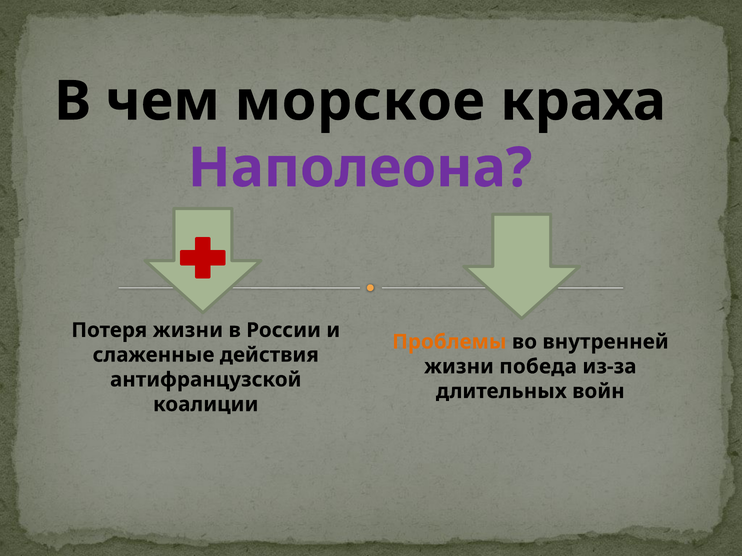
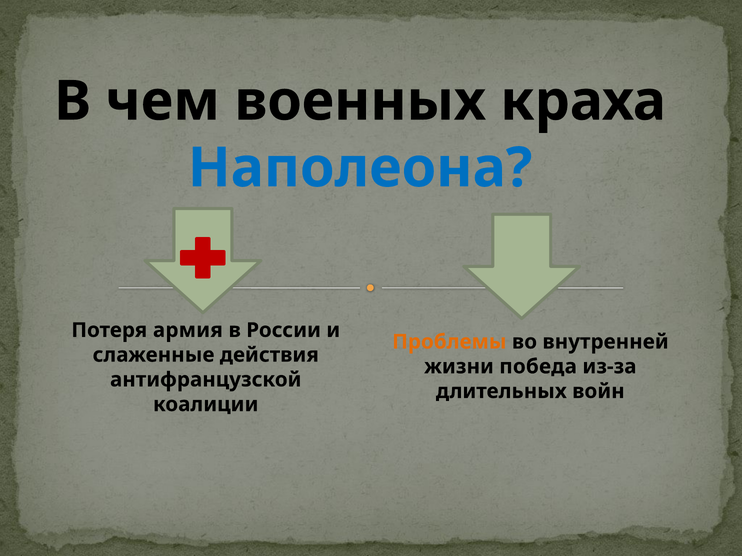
морское: морское -> военных
Наполеона colour: purple -> blue
Потеря жизни: жизни -> армия
